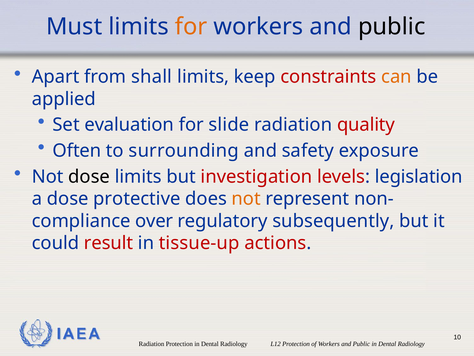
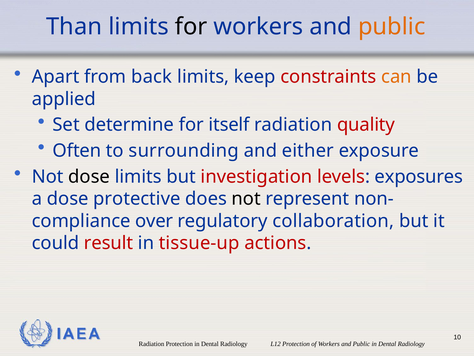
Must: Must -> Than
for at (191, 26) colour: orange -> black
public at (392, 26) colour: black -> orange
shall: shall -> back
evaluation: evaluation -> determine
slide: slide -> itself
safety: safety -> either
legislation: legislation -> exposures
not at (246, 199) colour: orange -> black
subsequently: subsequently -> collaboration
